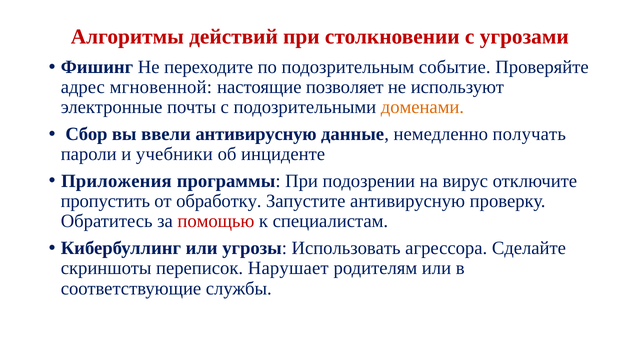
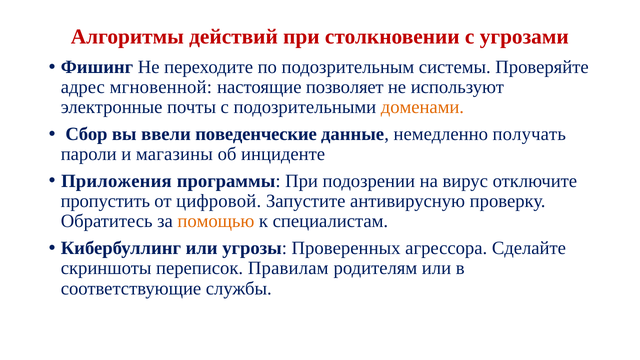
событие: событие -> системы
ввели антивирусную: антивирусную -> поведенческие
учебники: учебники -> магазины
обработку: обработку -> цифровой
помощью colour: red -> orange
Использовать: Использовать -> Проверенных
Нарушает: Нарушает -> Правилам
